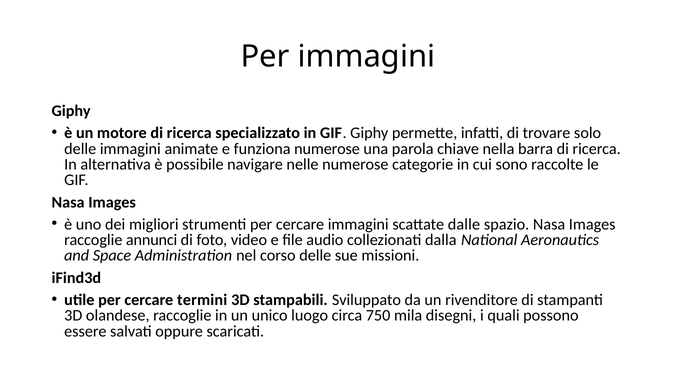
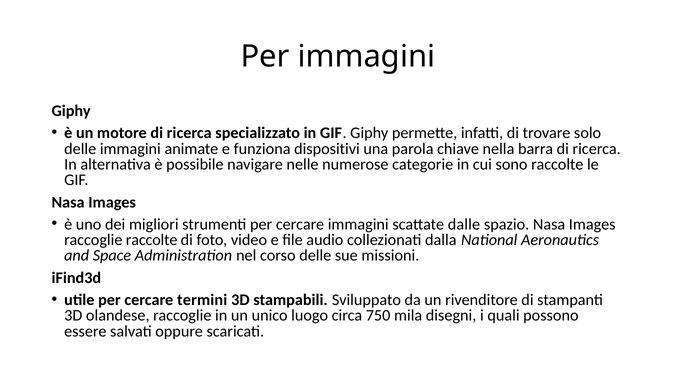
funziona numerose: numerose -> dispositivi
raccoglie annunci: annunci -> raccolte
